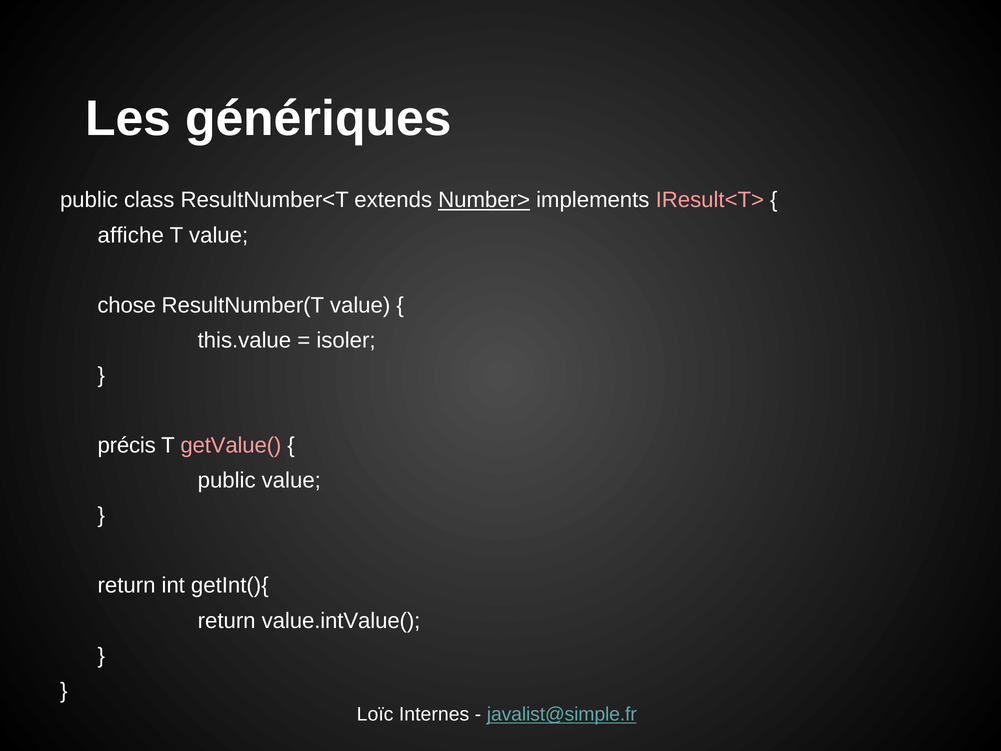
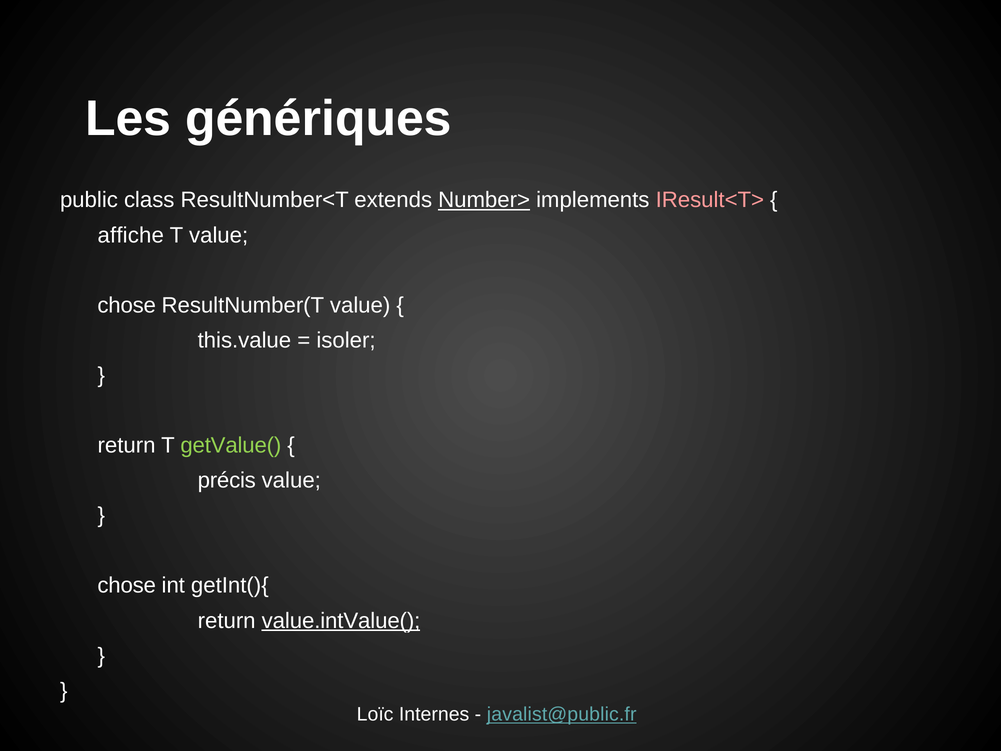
précis at (127, 445): précis -> return
getValue( colour: pink -> light green
public at (227, 480): public -> précis
return at (127, 585): return -> chose
value.intValue( underline: none -> present
javalist@simple.fr: javalist@simple.fr -> javalist@public.fr
